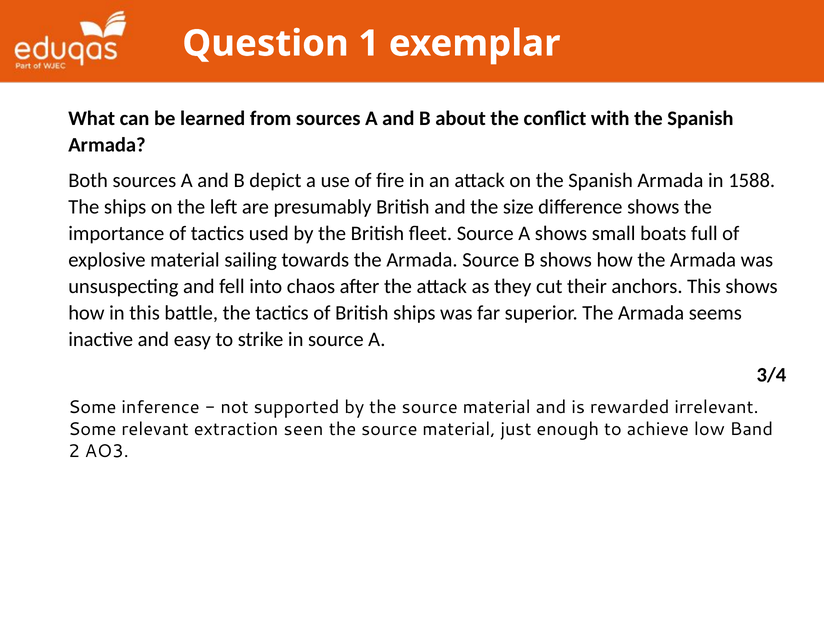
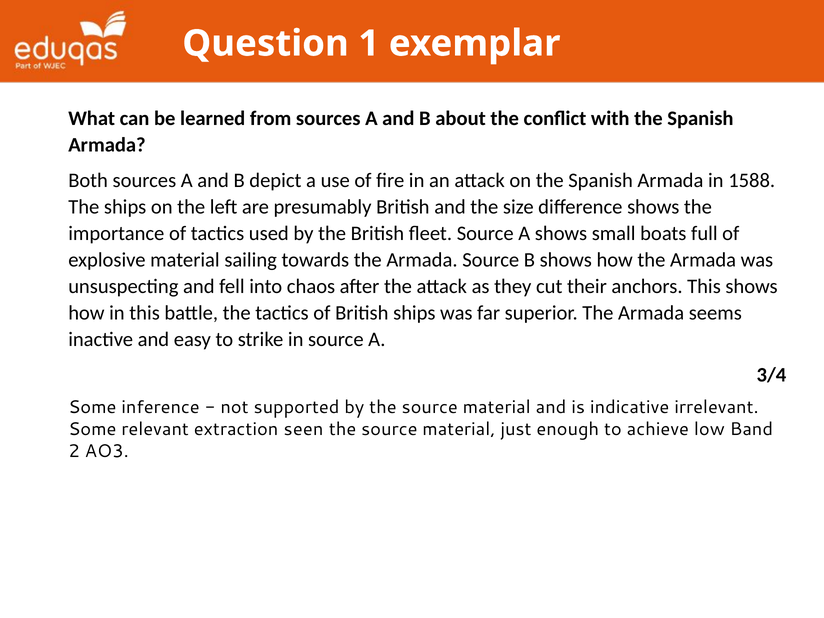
rewarded: rewarded -> indicative
